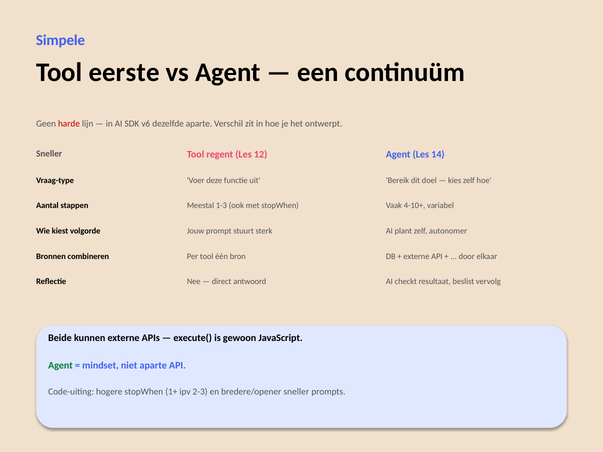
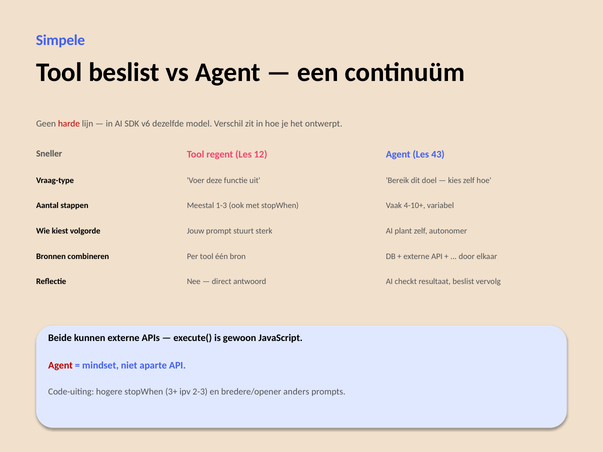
Tool eerste: eerste -> beslist
dezelfde aparte: aparte -> model
14: 14 -> 43
Agent at (61, 365) colour: green -> red
1+: 1+ -> 3+
bredere/opener sneller: sneller -> anders
